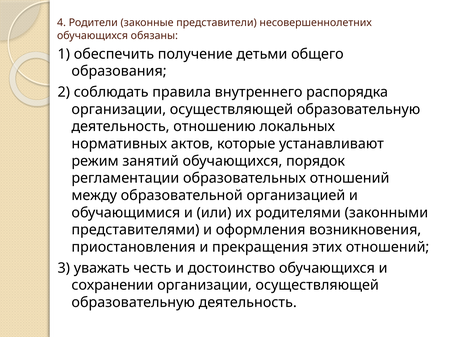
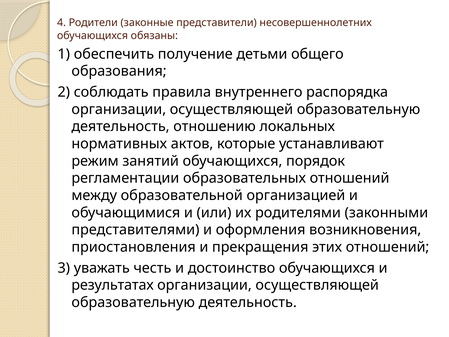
сохранении: сохранении -> результатах
